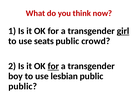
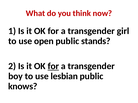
girl underline: present -> none
seats: seats -> open
crowd: crowd -> stands
public at (23, 87): public -> knows
